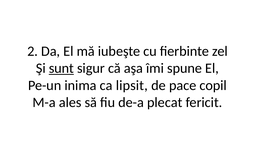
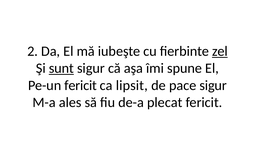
zel underline: none -> present
Pe-un inima: inima -> fericit
pace copil: copil -> sigur
